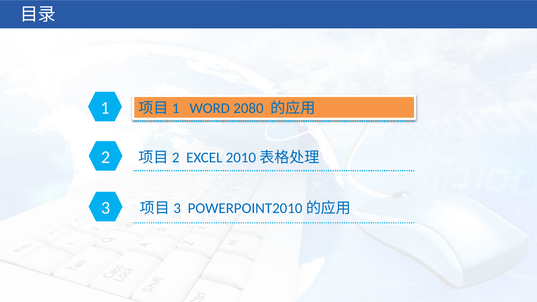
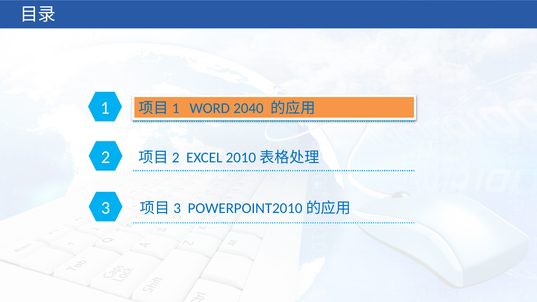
2080: 2080 -> 2040
